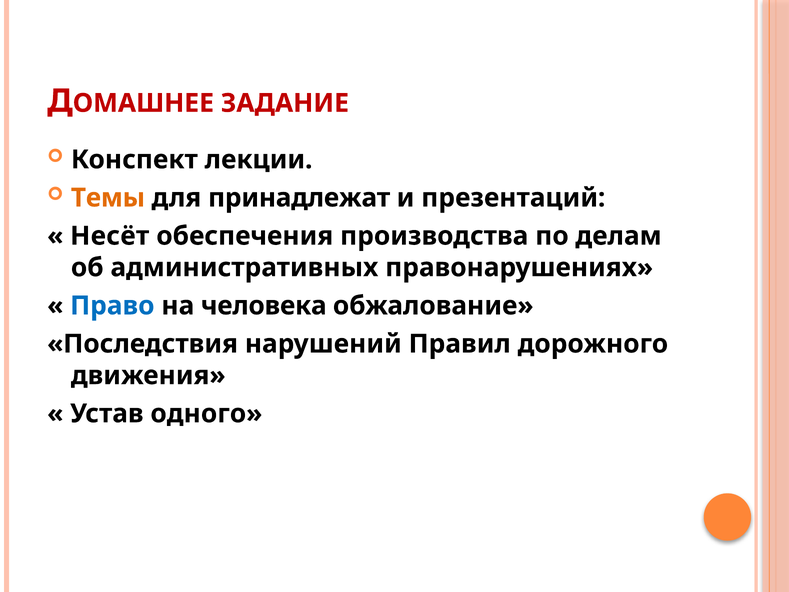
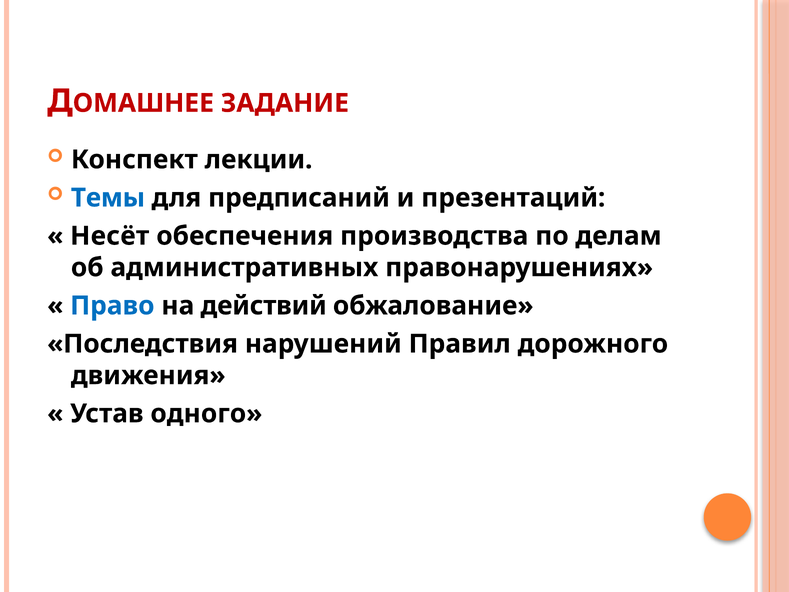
Темы colour: orange -> blue
принадлежат: принадлежат -> предписаний
человека: человека -> действий
